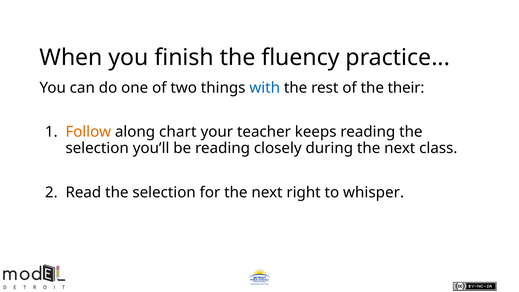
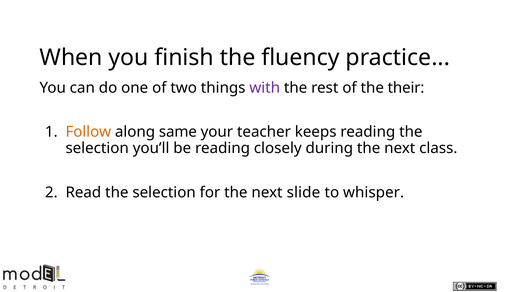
with colour: blue -> purple
chart: chart -> same
right: right -> slide
